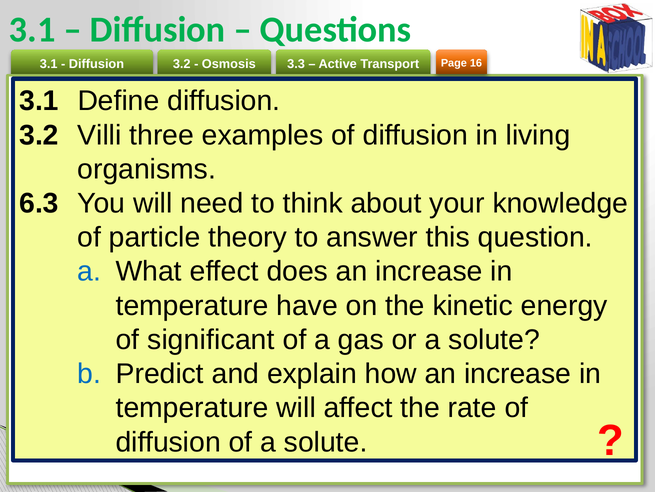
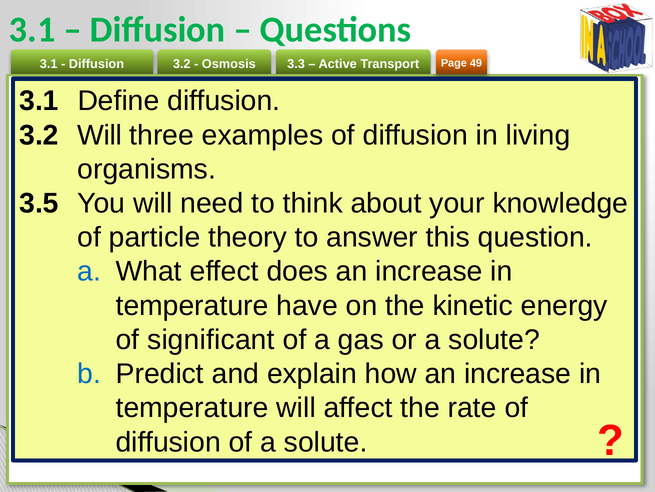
16: 16 -> 49
3.2 Villi: Villi -> Will
6.3: 6.3 -> 3.5
